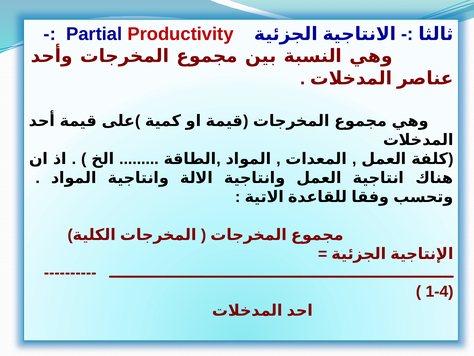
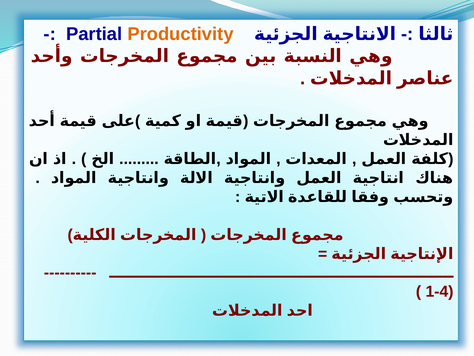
Productivity colour: red -> orange
